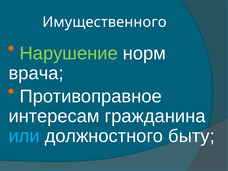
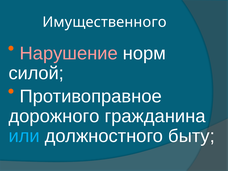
Нарушение colour: light green -> pink
врача: врача -> силой
интересам: интересам -> дорожного
